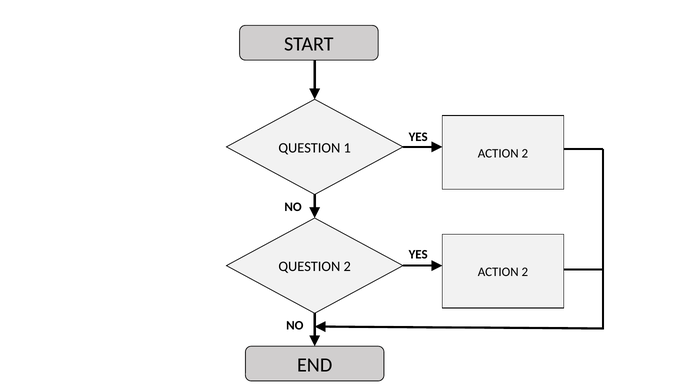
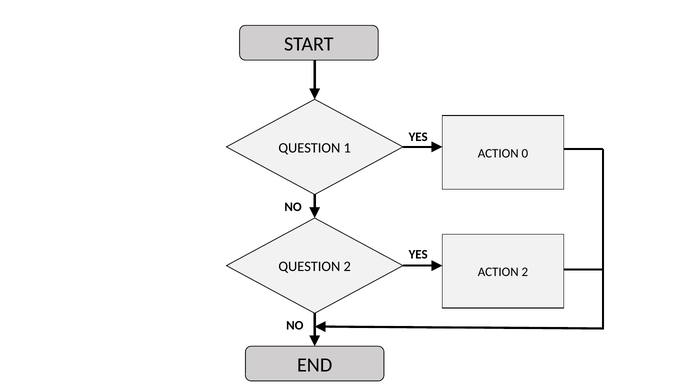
2 at (525, 153): 2 -> 0
